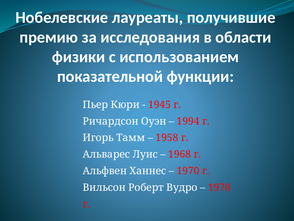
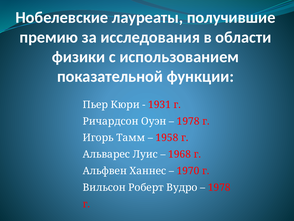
1945: 1945 -> 1931
1994 at (188, 121): 1994 -> 1978
